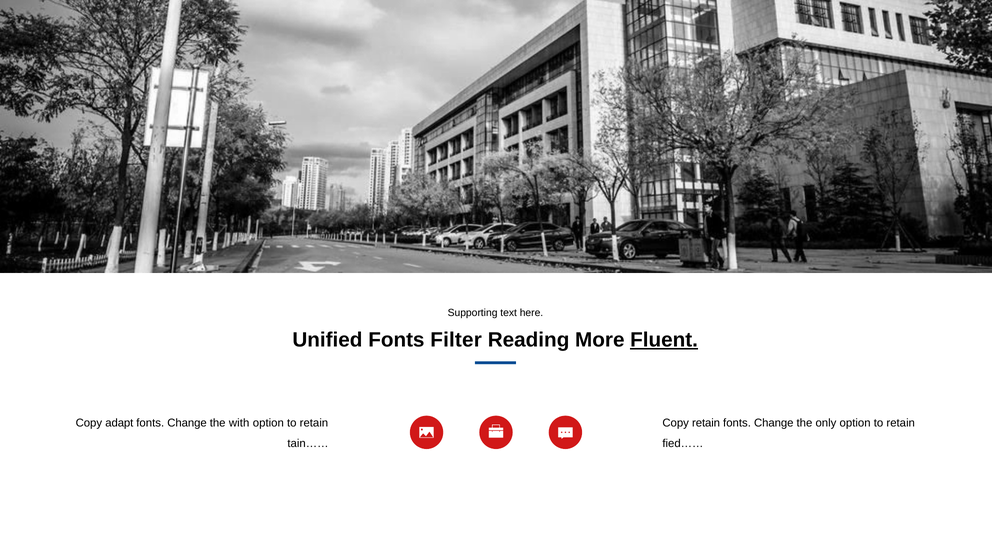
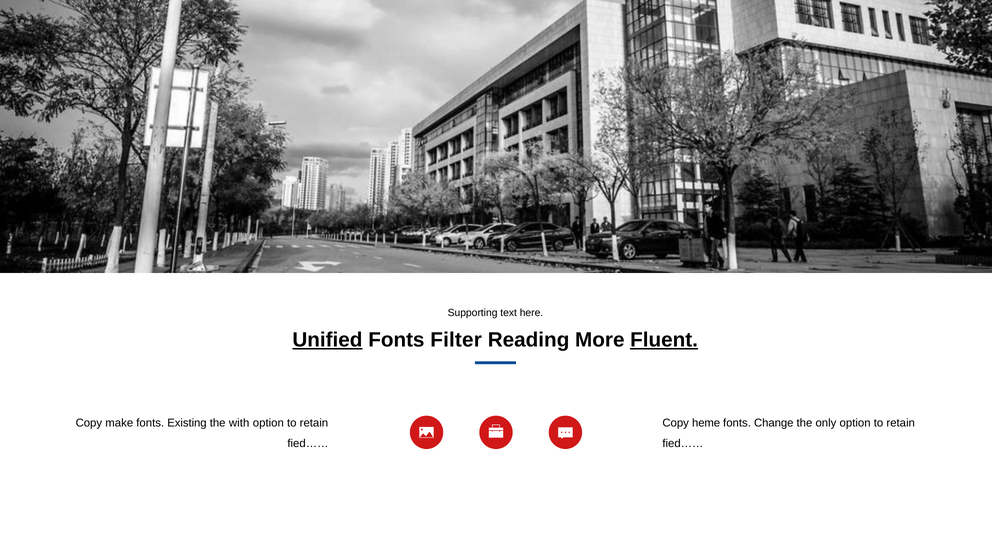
Unified underline: none -> present
adapt: adapt -> make
Change at (187, 423): Change -> Existing
Copy retain: retain -> heme
tain…… at (308, 444): tain…… -> fied……
